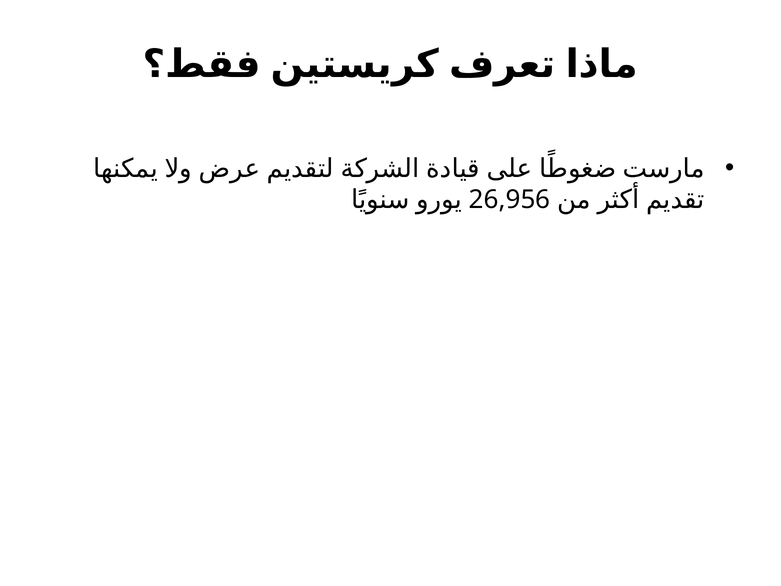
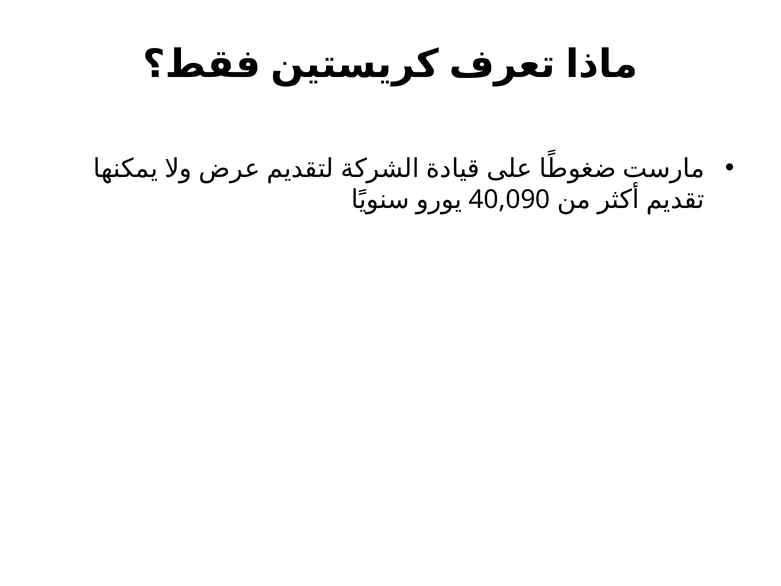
26,956: 26,956 -> 40,090
